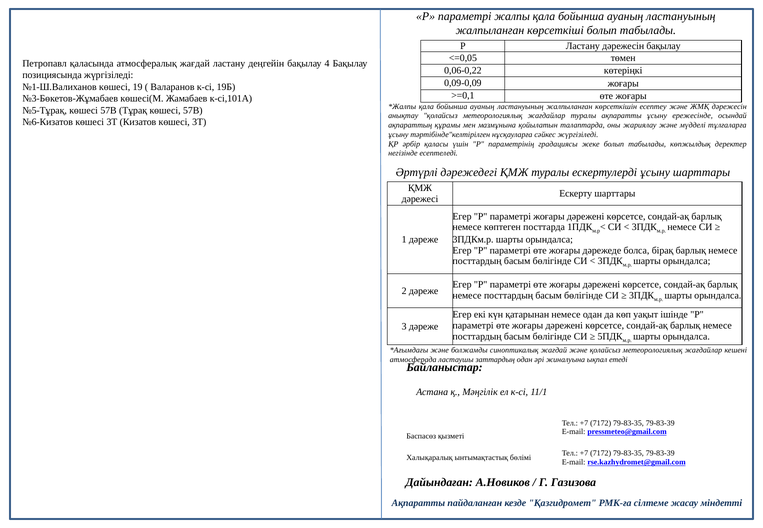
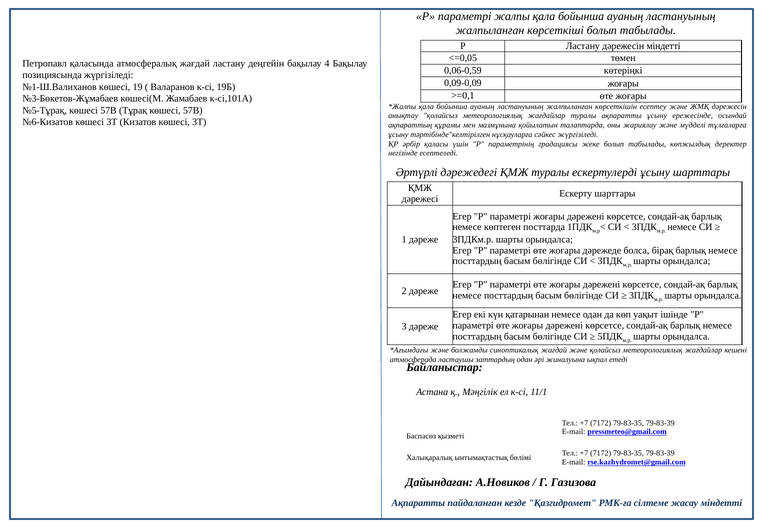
дәрежесін бақылау: бақылау -> міндетті
0,06-0,22: 0,06-0,22 -> 0,06-0,59
